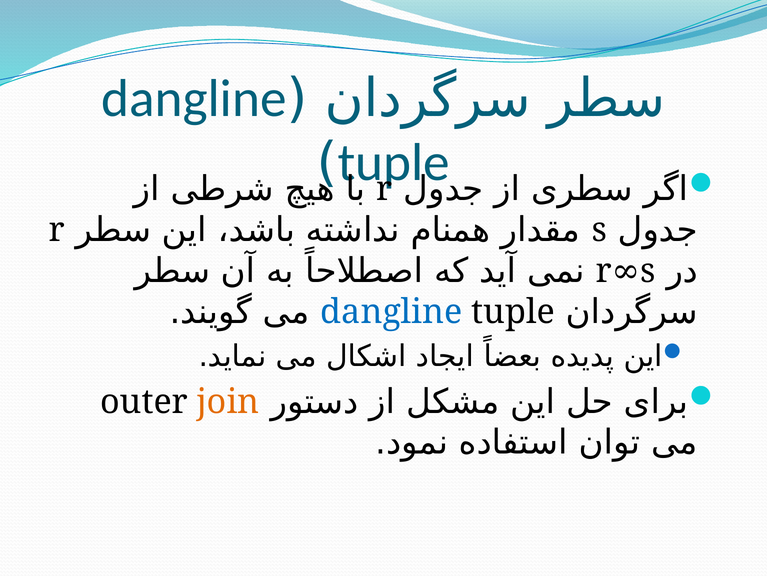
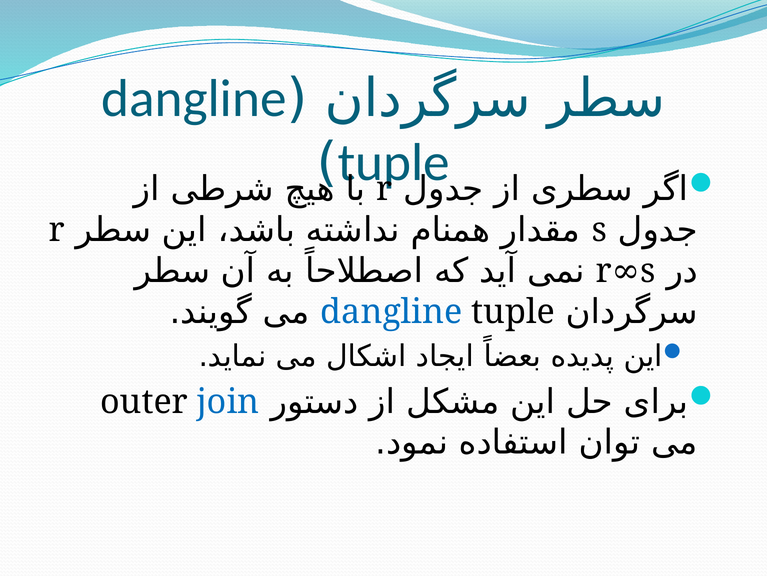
join colour: orange -> blue
